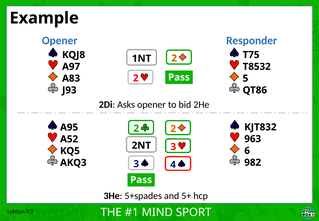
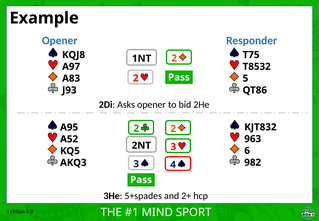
5+: 5+ -> 2+
